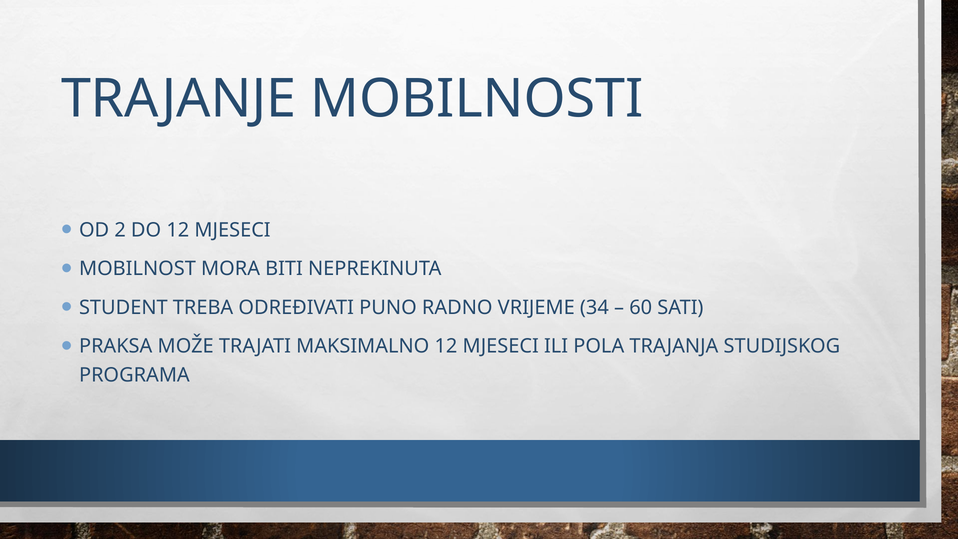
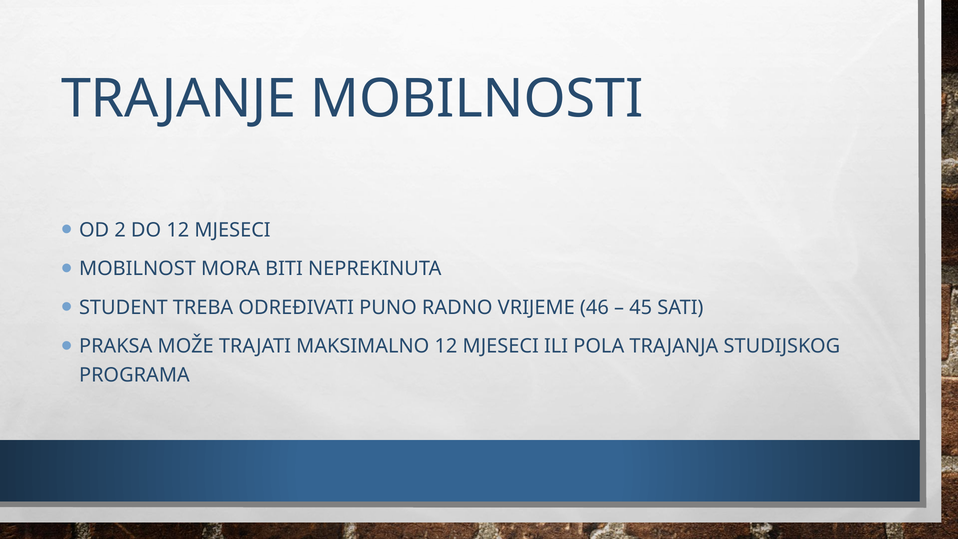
34: 34 -> 46
60: 60 -> 45
